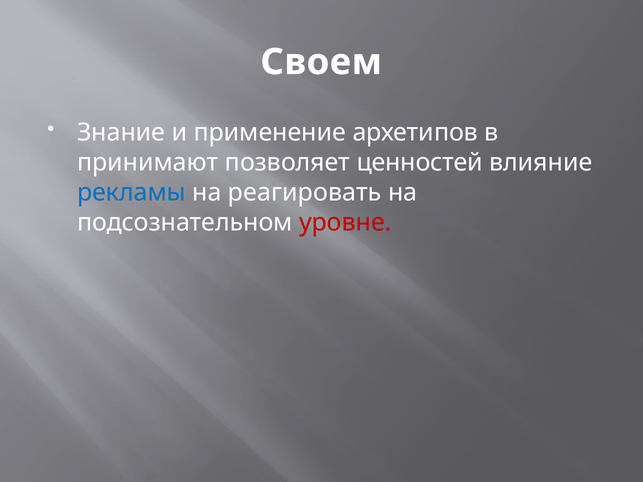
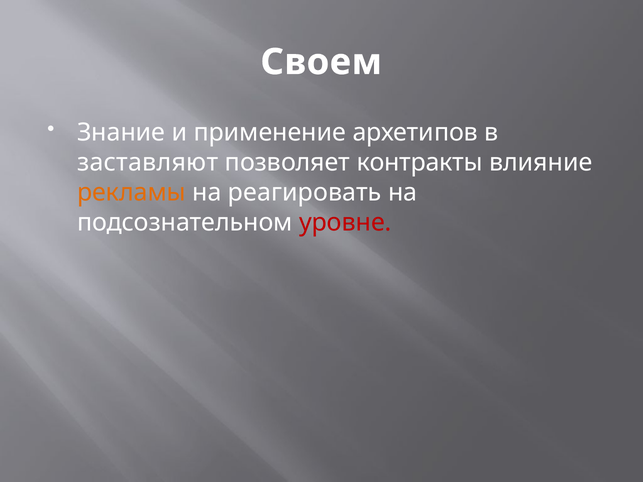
принимают: принимают -> заставляют
ценностей: ценностей -> контракты
рекламы colour: blue -> orange
